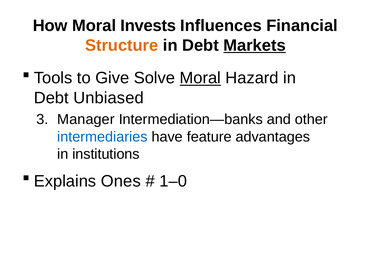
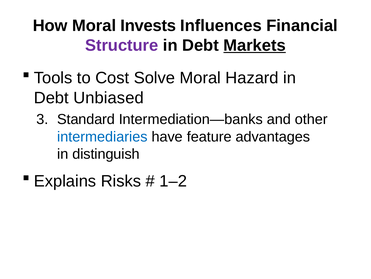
Structure colour: orange -> purple
Give: Give -> Cost
Moral at (200, 78) underline: present -> none
Manager: Manager -> Standard
institutions: institutions -> distinguish
Ones: Ones -> Risks
1–0: 1–0 -> 1–2
